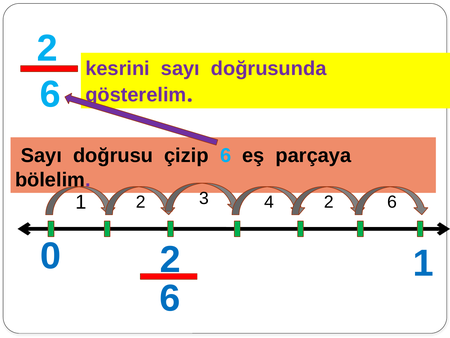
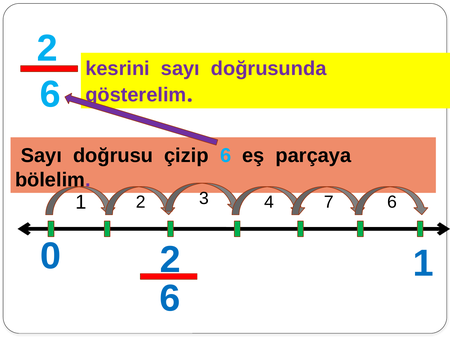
4 2: 2 -> 7
